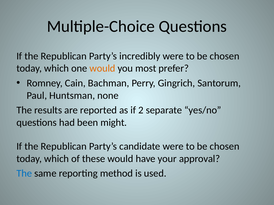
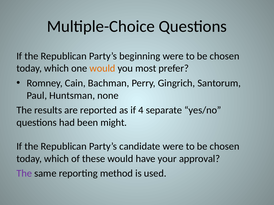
incredibly: incredibly -> beginning
2: 2 -> 4
The at (24, 174) colour: blue -> purple
